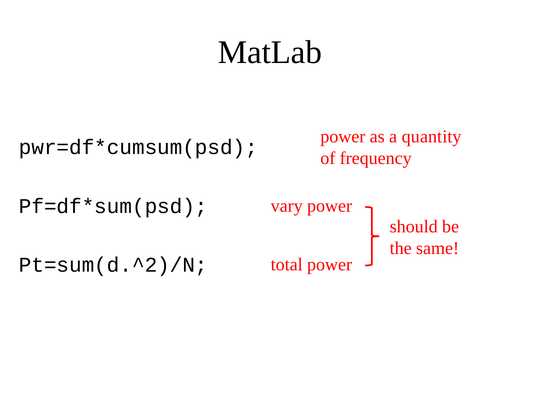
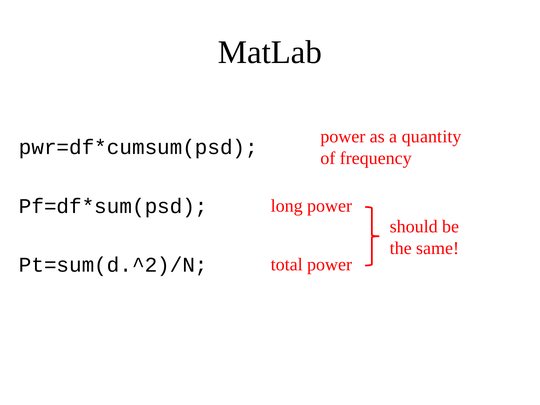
vary: vary -> long
